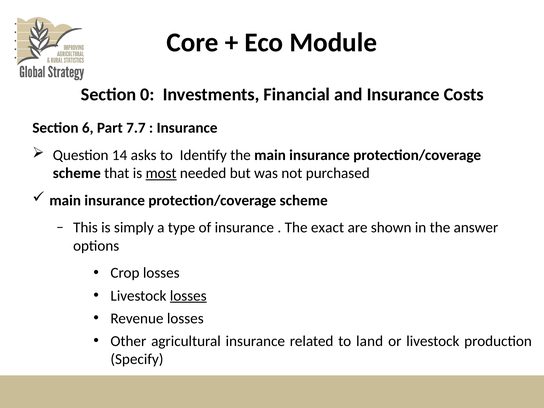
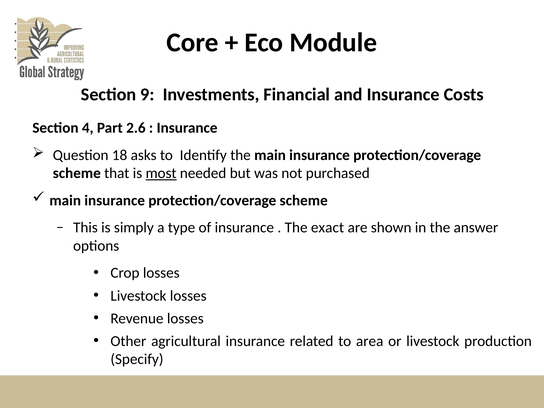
0: 0 -> 9
6: 6 -> 4
7.7: 7.7 -> 2.6
14: 14 -> 18
losses at (188, 296) underline: present -> none
land: land -> area
